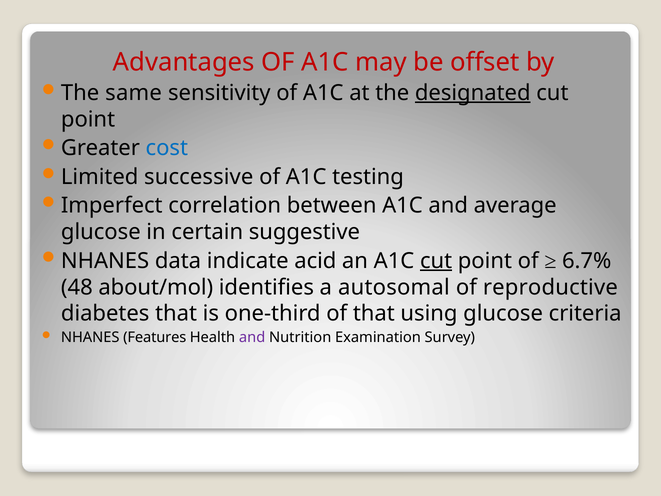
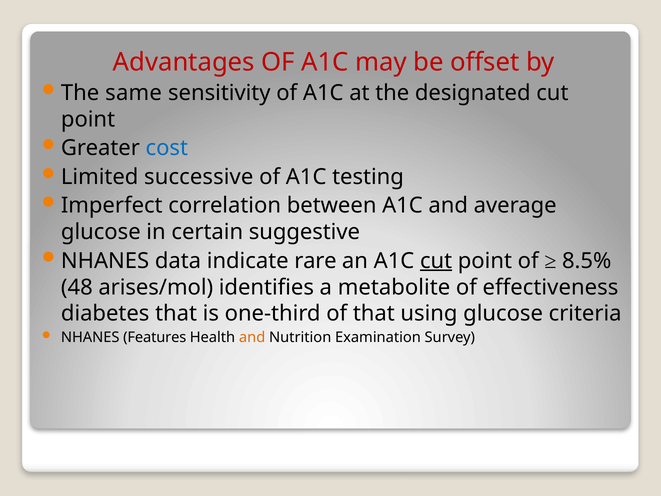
designated underline: present -> none
acid: acid -> rare
6.7%: 6.7% -> 8.5%
about/mol: about/mol -> arises/mol
autosomal: autosomal -> metabolite
reproductive: reproductive -> effectiveness
and at (252, 337) colour: purple -> orange
